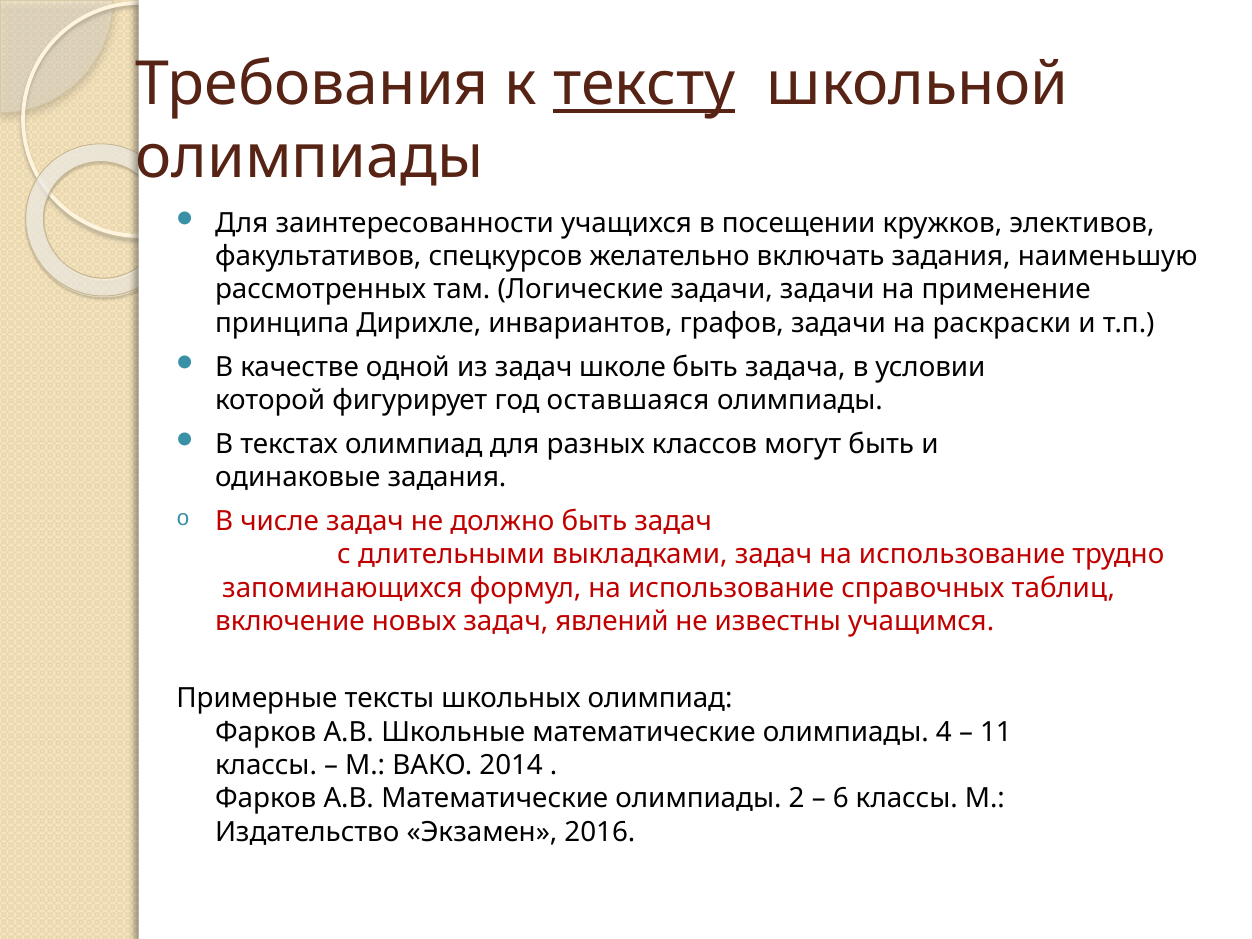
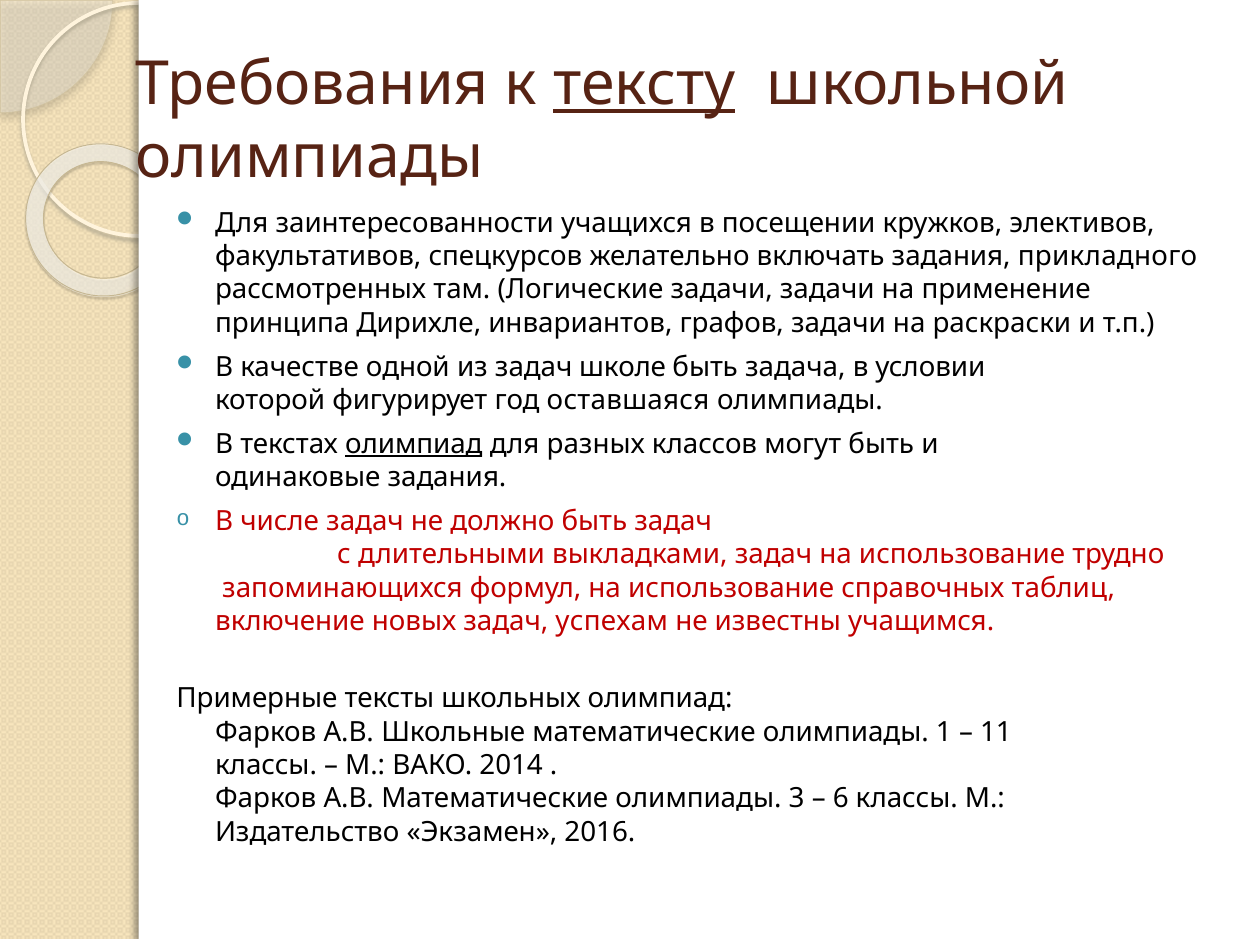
наименьшую: наименьшую -> прикладного
олимпиад at (414, 444) underline: none -> present
явлений: явлений -> успехам
4: 4 -> 1
2: 2 -> 3
